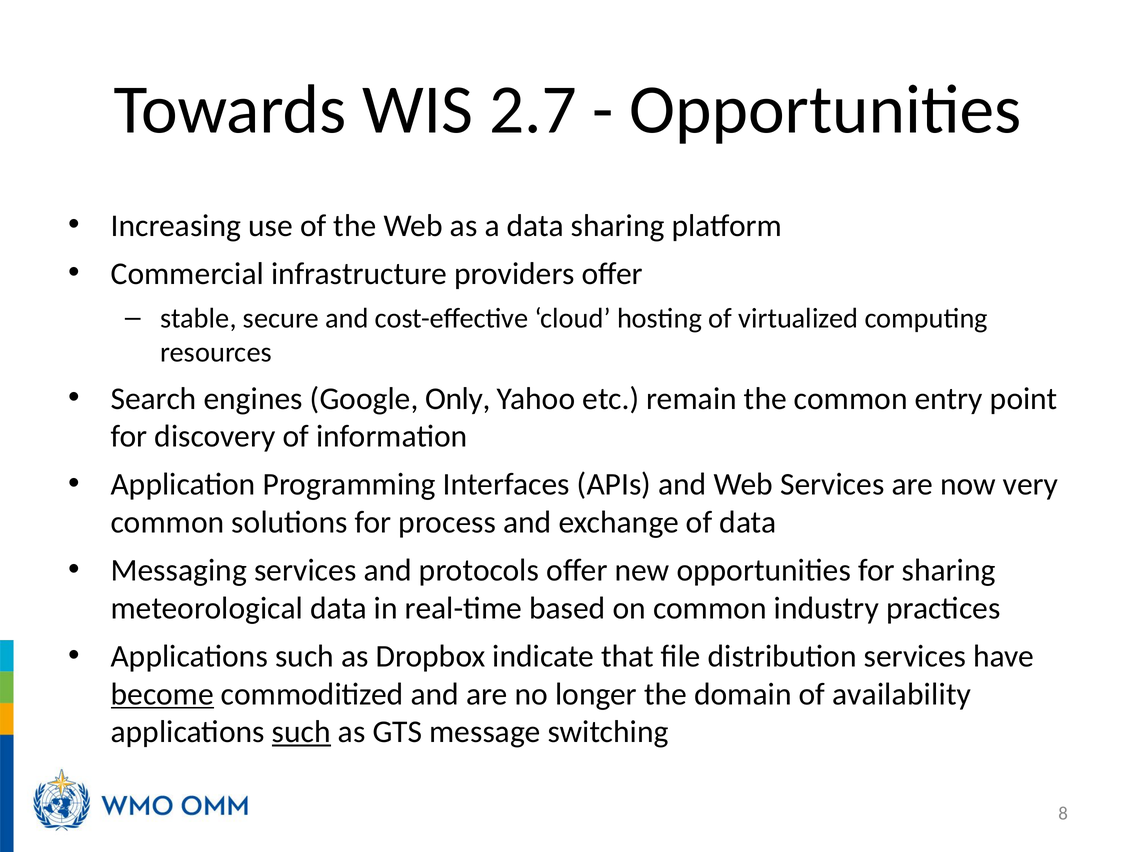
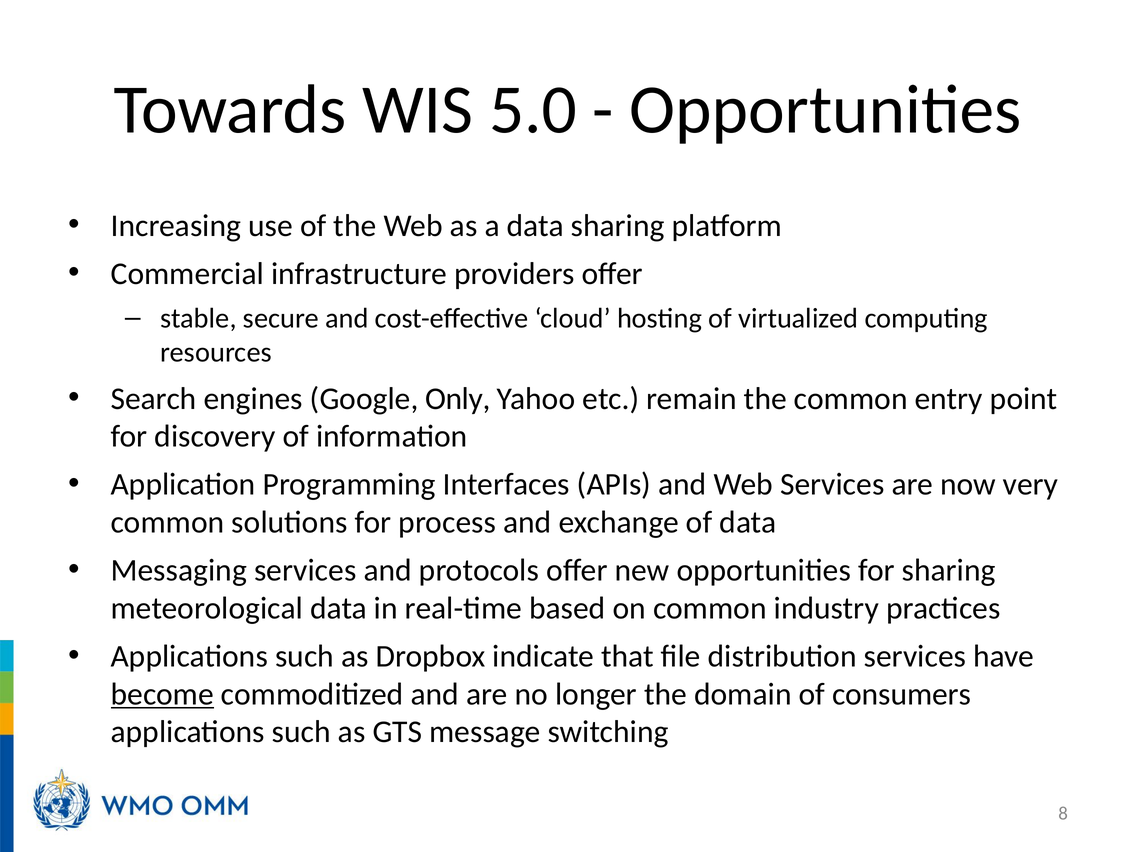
2.7: 2.7 -> 5.0
availability: availability -> consumers
such at (301, 732) underline: present -> none
